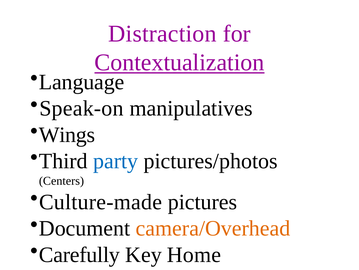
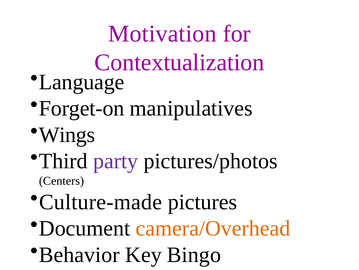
Distraction: Distraction -> Motivation
Contextualization underline: present -> none
Speak-on: Speak-on -> Forget-on
party colour: blue -> purple
Carefully: Carefully -> Behavior
Home: Home -> Bingo
